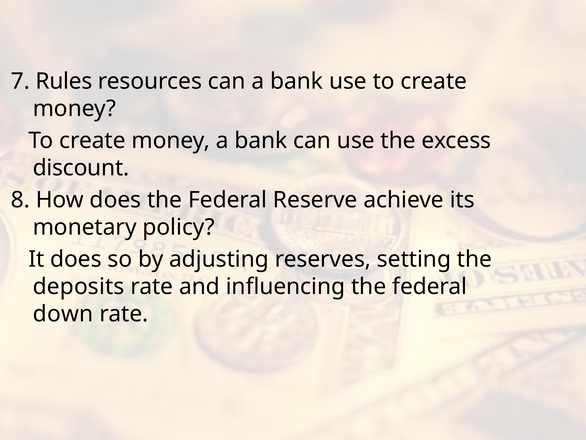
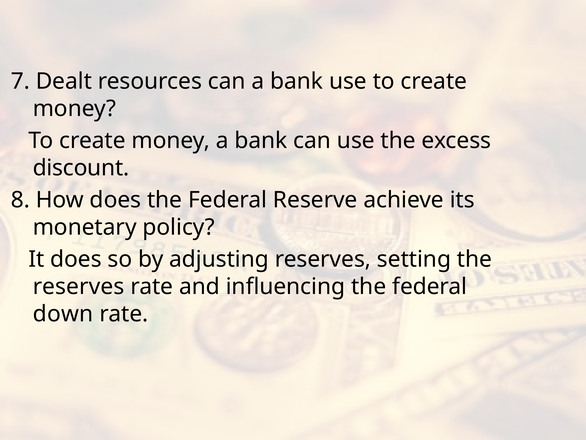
Rules: Rules -> Dealt
deposits at (79, 286): deposits -> reserves
